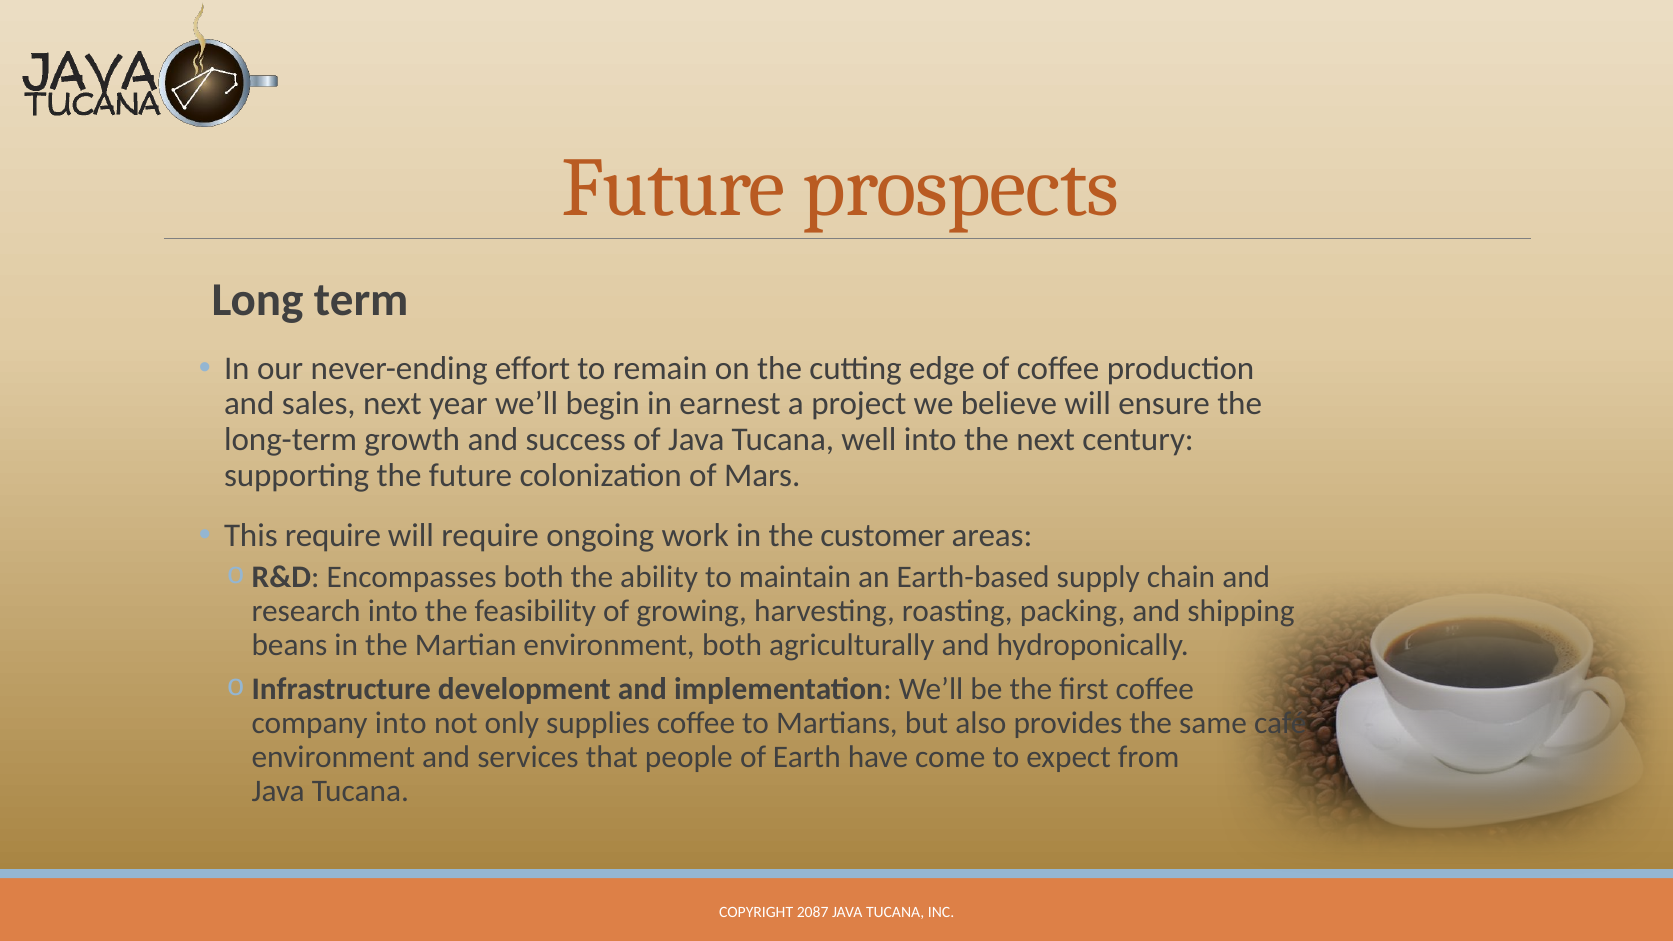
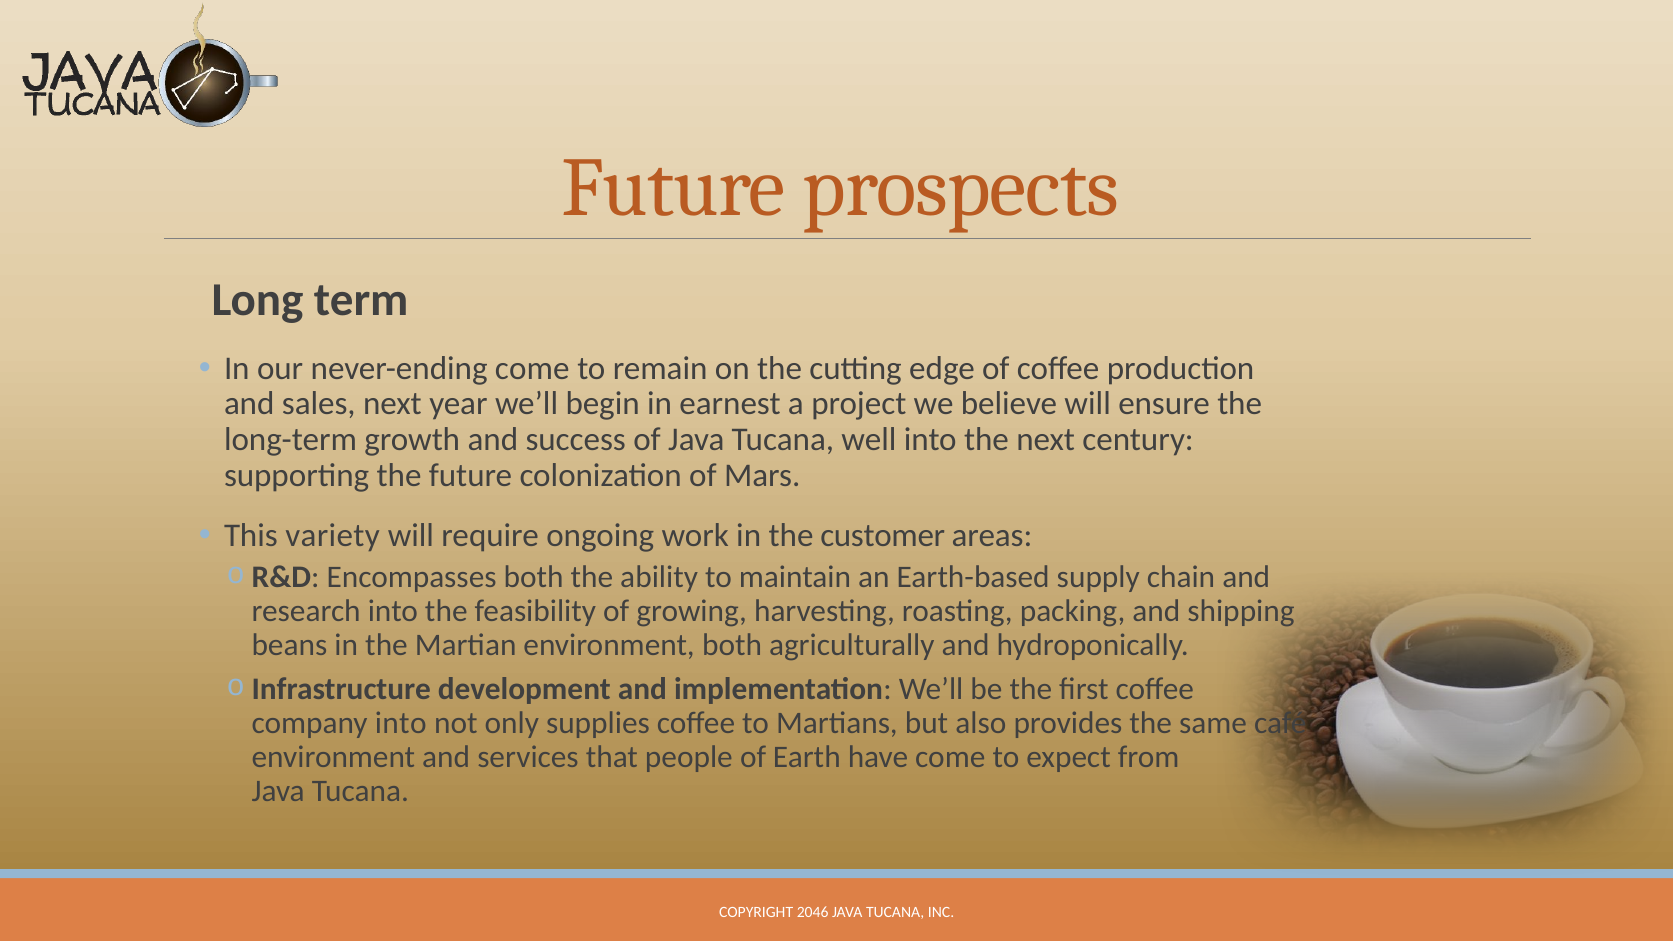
never-ending effort: effort -> come
This require: require -> variety
2087: 2087 -> 2046
